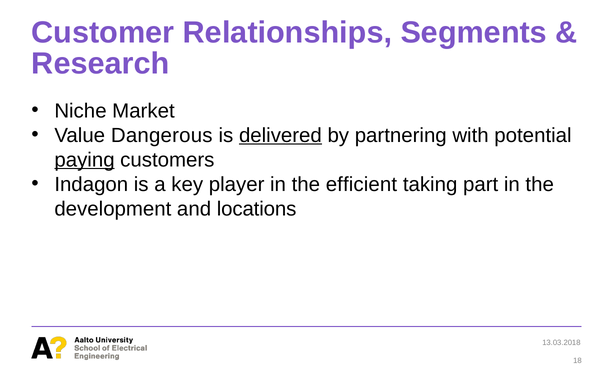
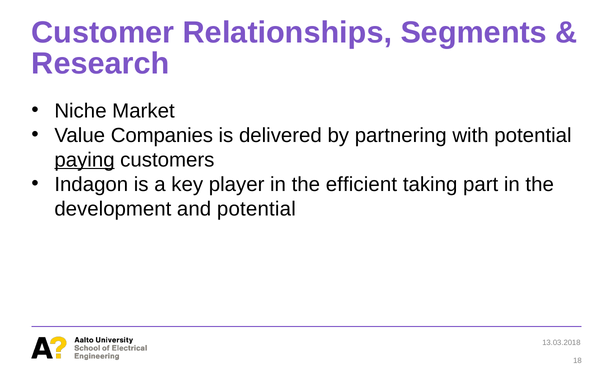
Dangerous: Dangerous -> Companies
delivered underline: present -> none
and locations: locations -> potential
